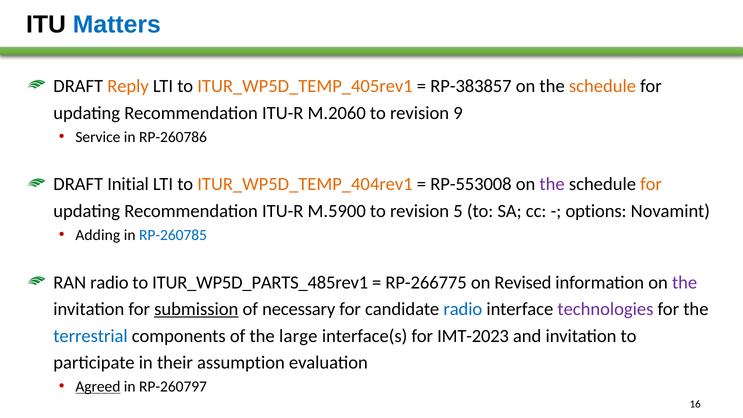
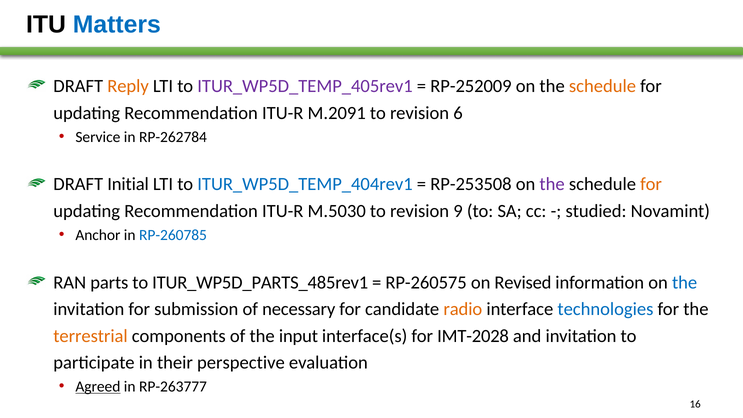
ITUR_WP5D_TEMP_405rev1 colour: orange -> purple
RP-383857: RP-383857 -> RP-252009
M.2060: M.2060 -> M.2091
9: 9 -> 6
RP-260786: RP-260786 -> RP-262784
ITUR_WP5D_TEMP_404rev1 colour: orange -> blue
RP-553008: RP-553008 -> RP-253508
M.5900: M.5900 -> M.5030
5: 5 -> 9
options: options -> studied
Adding: Adding -> Anchor
RAN radio: radio -> parts
RP-266775: RP-266775 -> RP-260575
the at (685, 282) colour: purple -> blue
submission underline: present -> none
radio at (463, 309) colour: blue -> orange
technologies colour: purple -> blue
terrestrial colour: blue -> orange
large: large -> input
IMT-2023: IMT-2023 -> IMT-2028
assumption: assumption -> perspective
RP-260797: RP-260797 -> RP-263777
